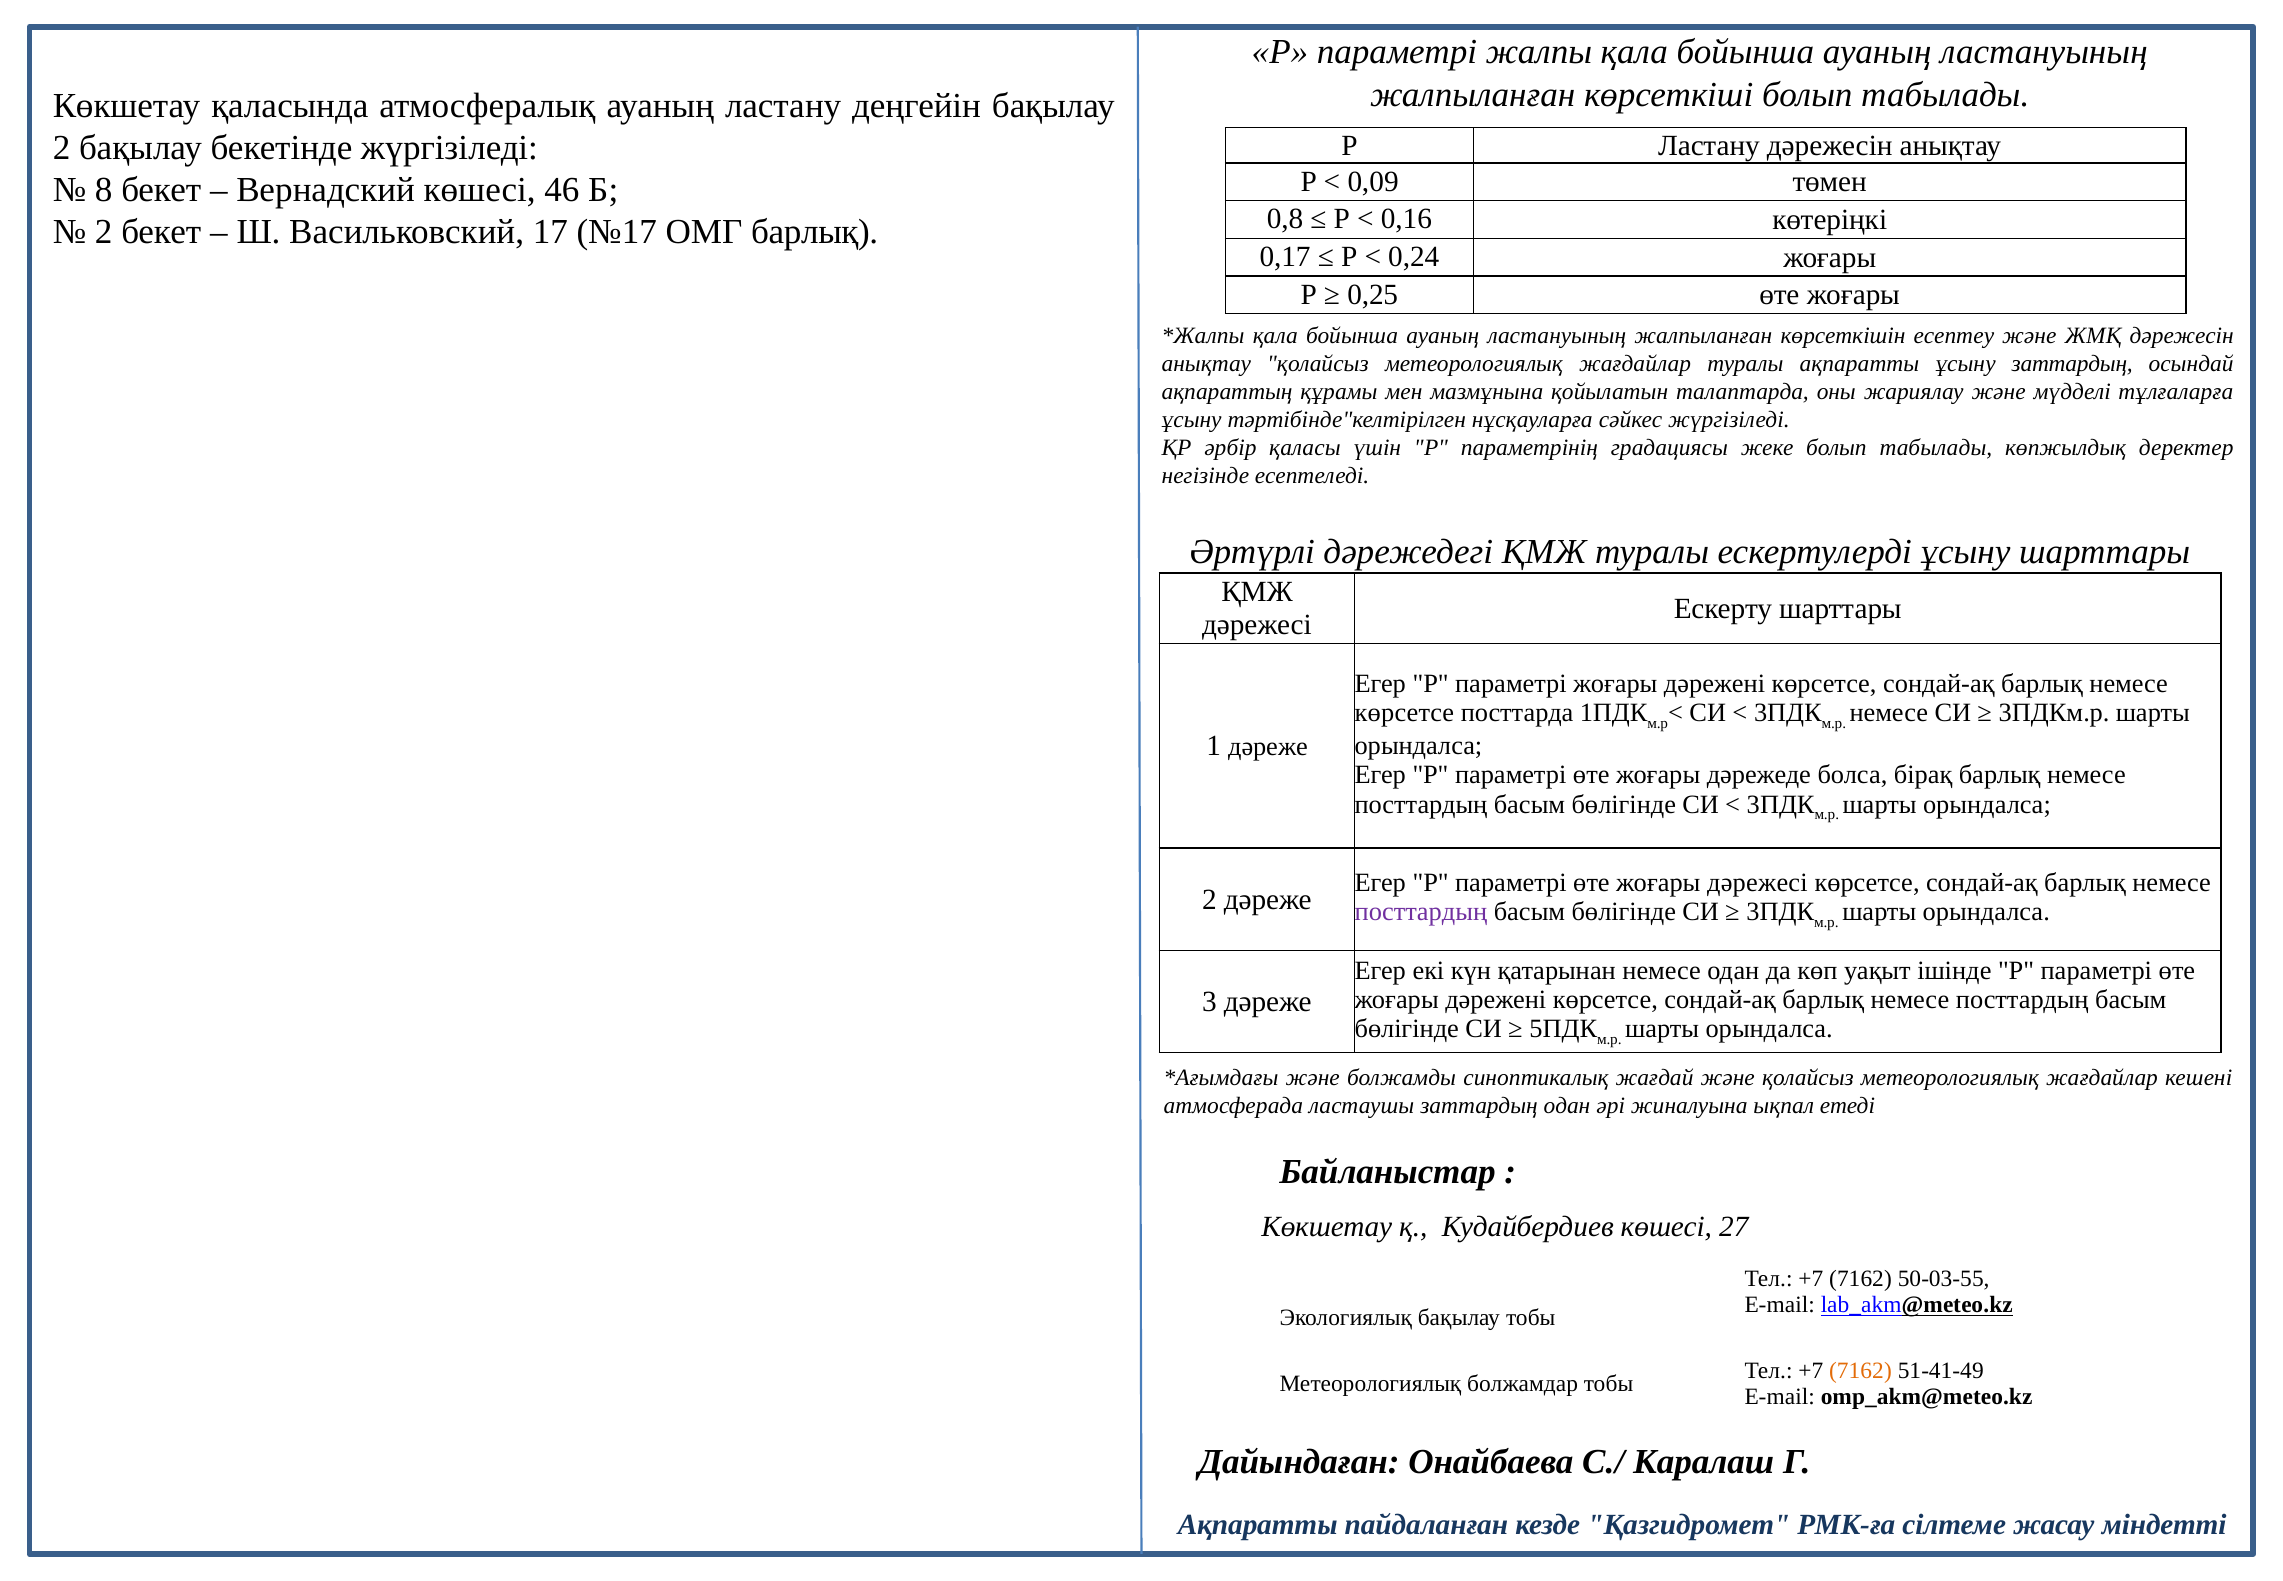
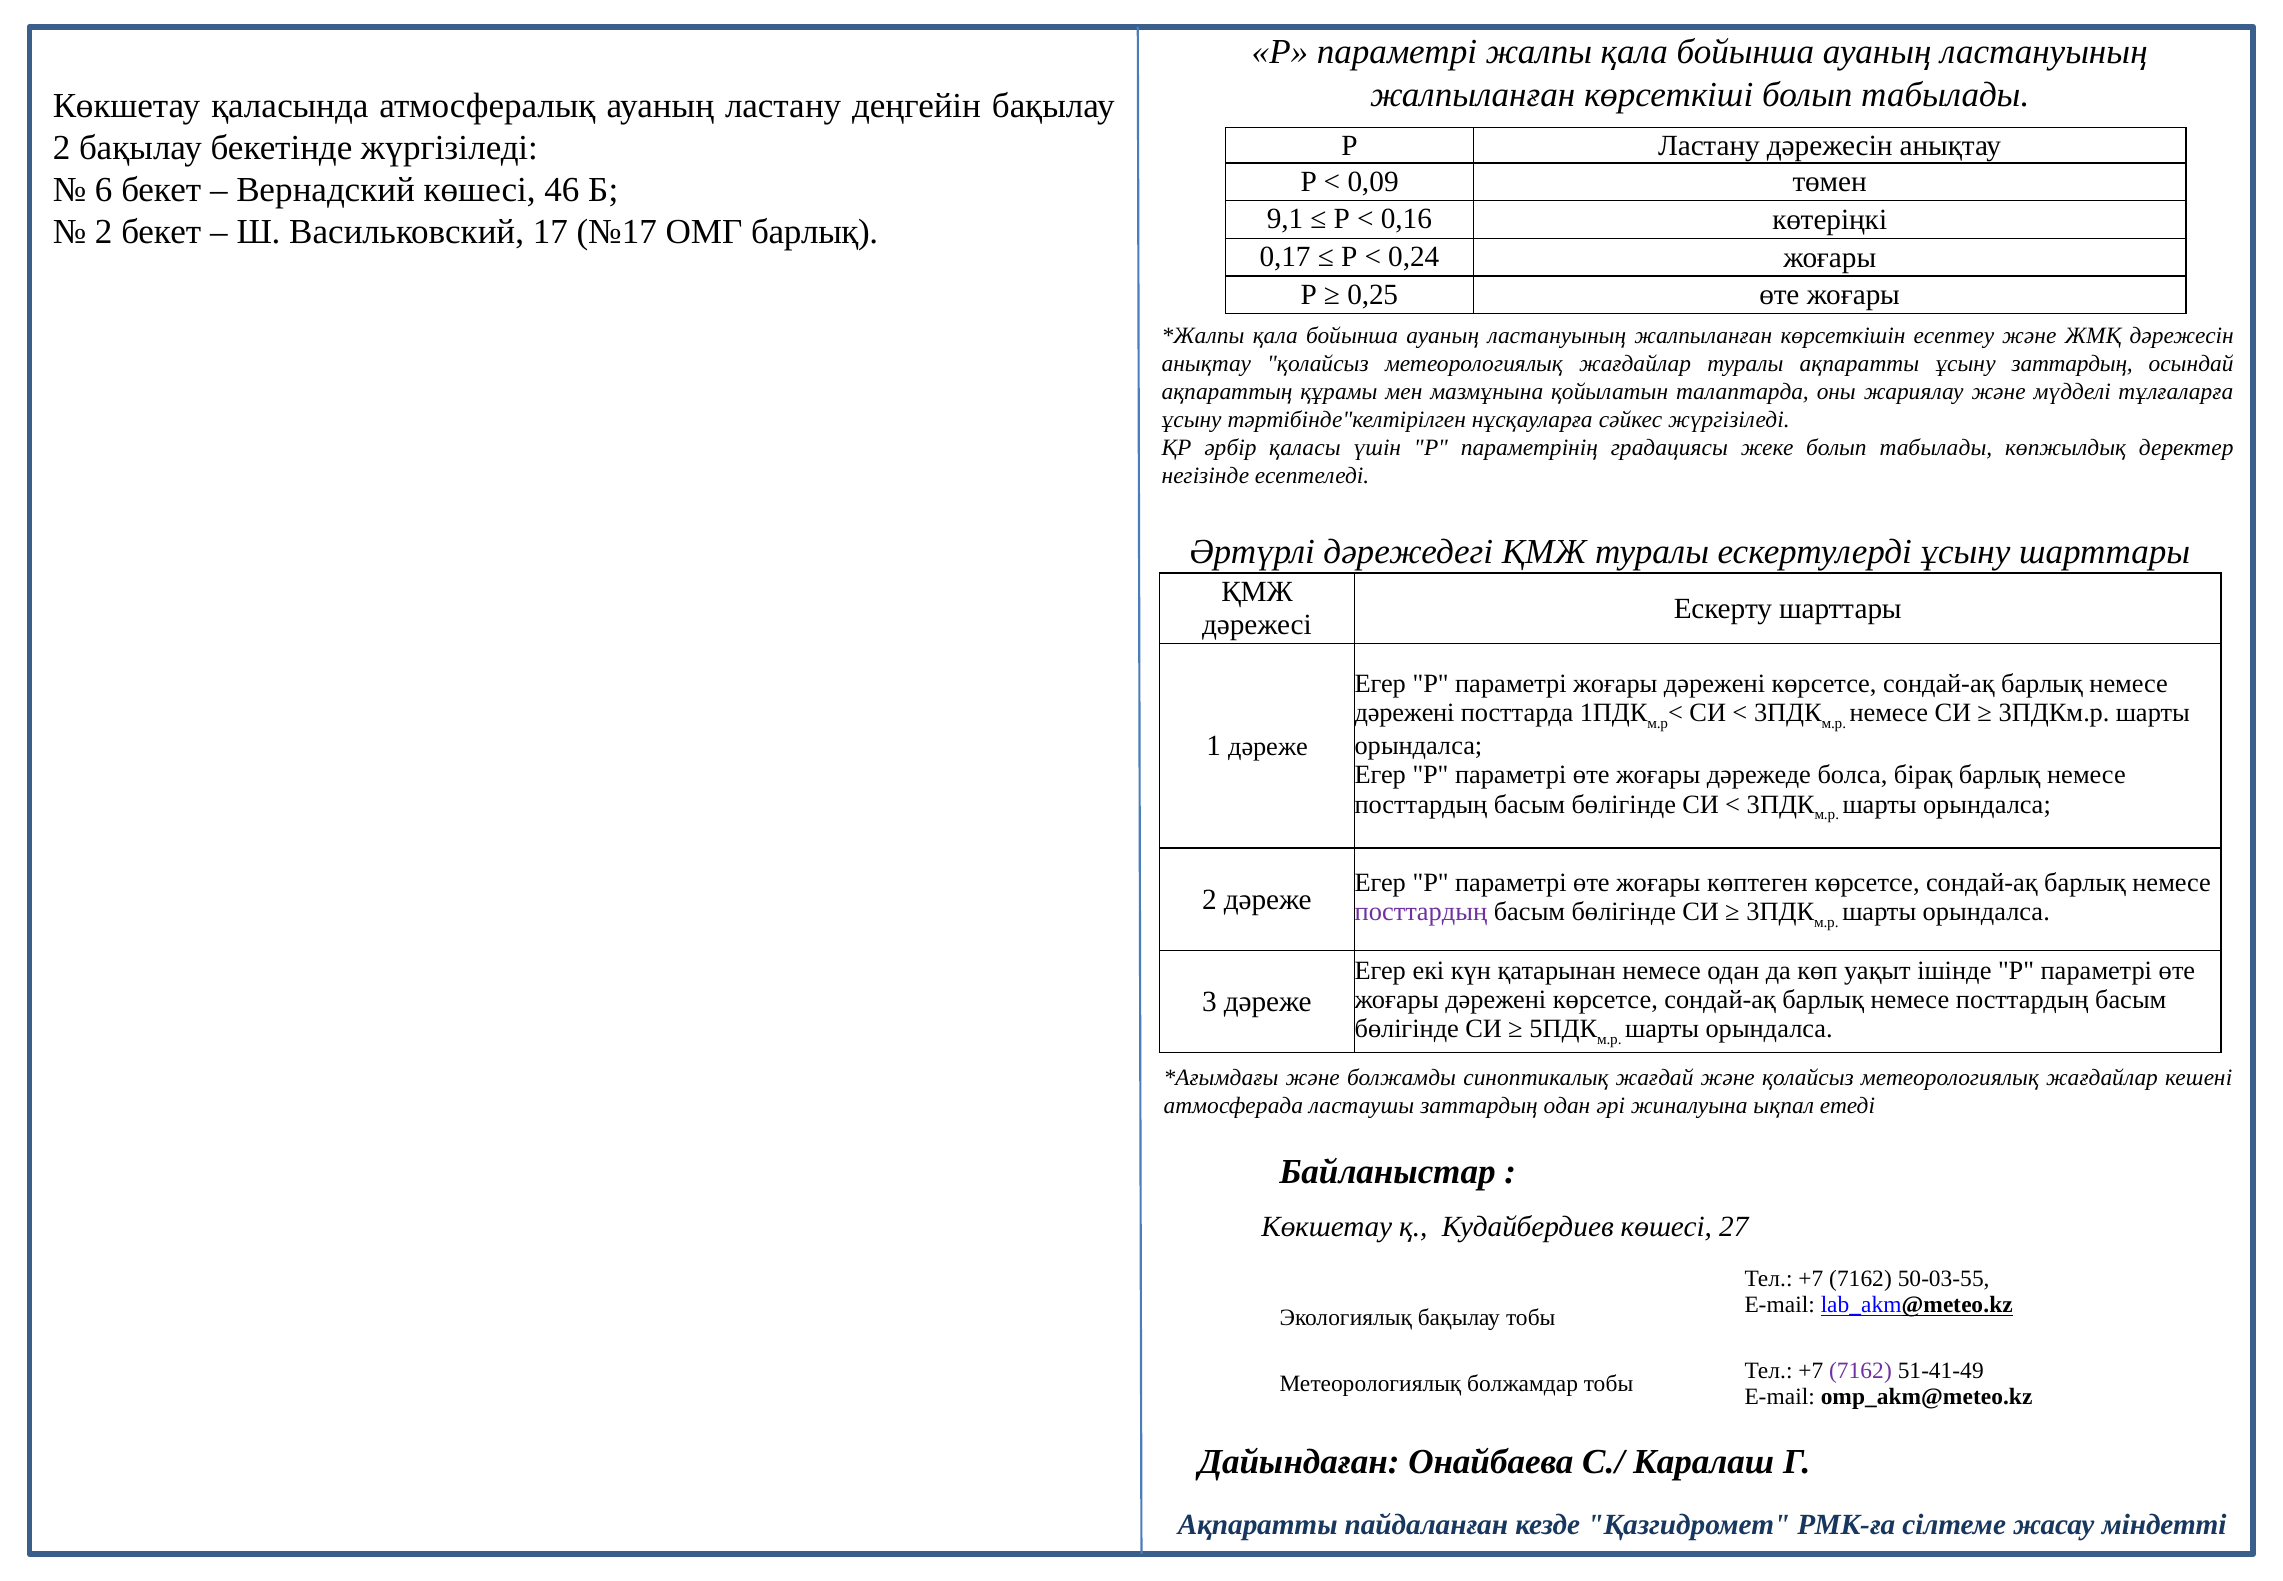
8: 8 -> 6
0,8: 0,8 -> 9,1
көрсетсе at (1404, 712): көрсетсе -> дәрежені
жоғары дәрежесі: дәрежесі -> көптеген
7162 at (1860, 1370) colour: orange -> purple
